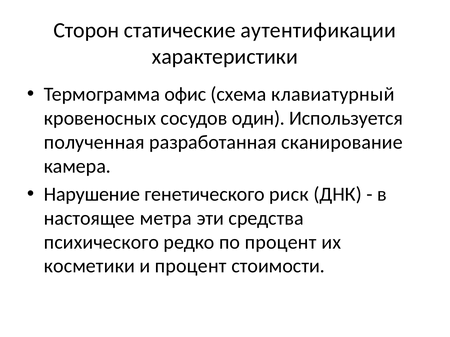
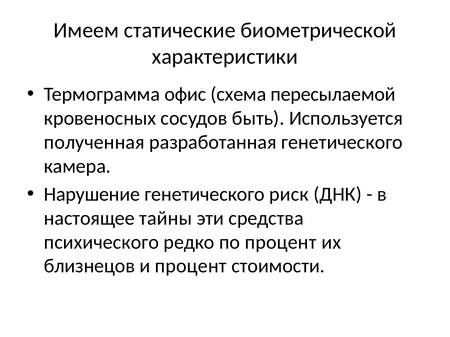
Сторон: Сторон -> Имеем
аутентификации: аутентификации -> биометрической
клавиатурный: клавиатурный -> пересылаемой
один: один -> быть
разработанная сканирование: сканирование -> генетического
метра: метра -> тайны
косметики: косметики -> близнецов
